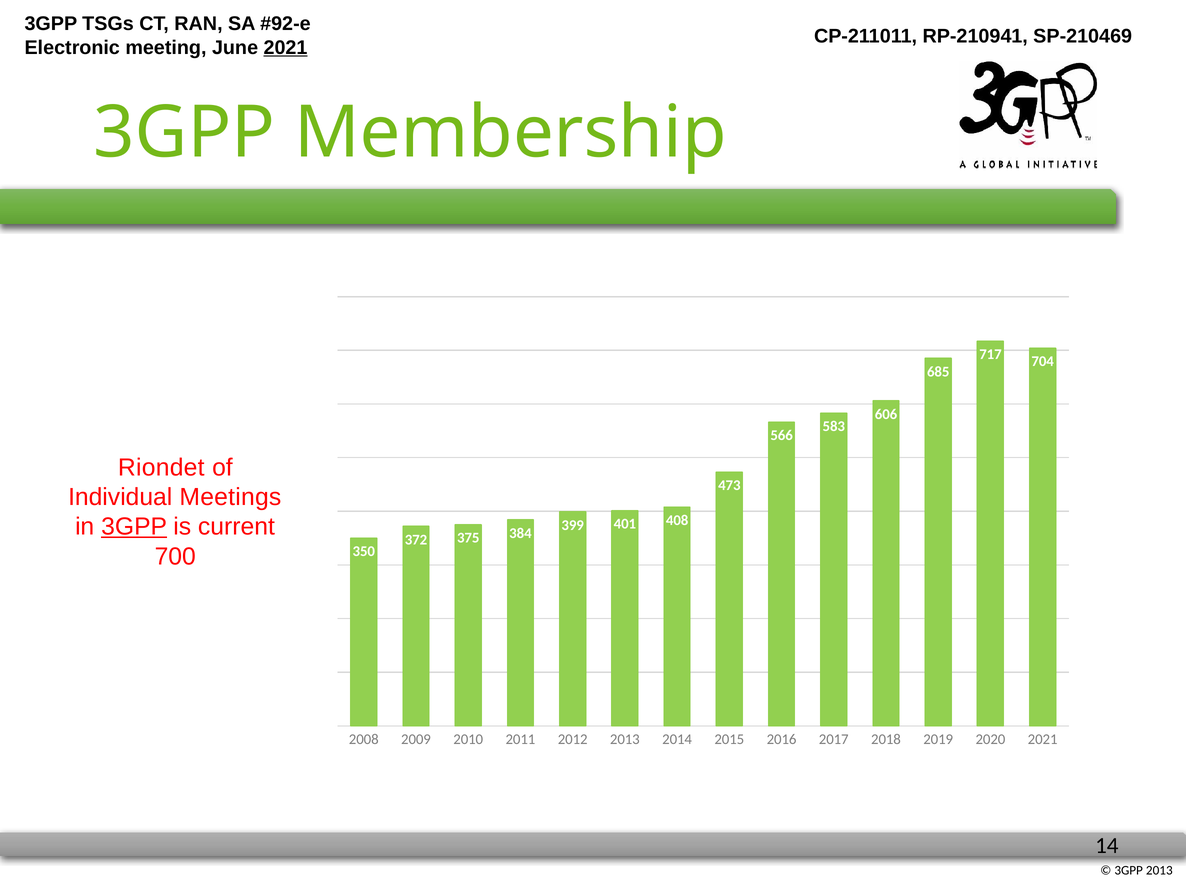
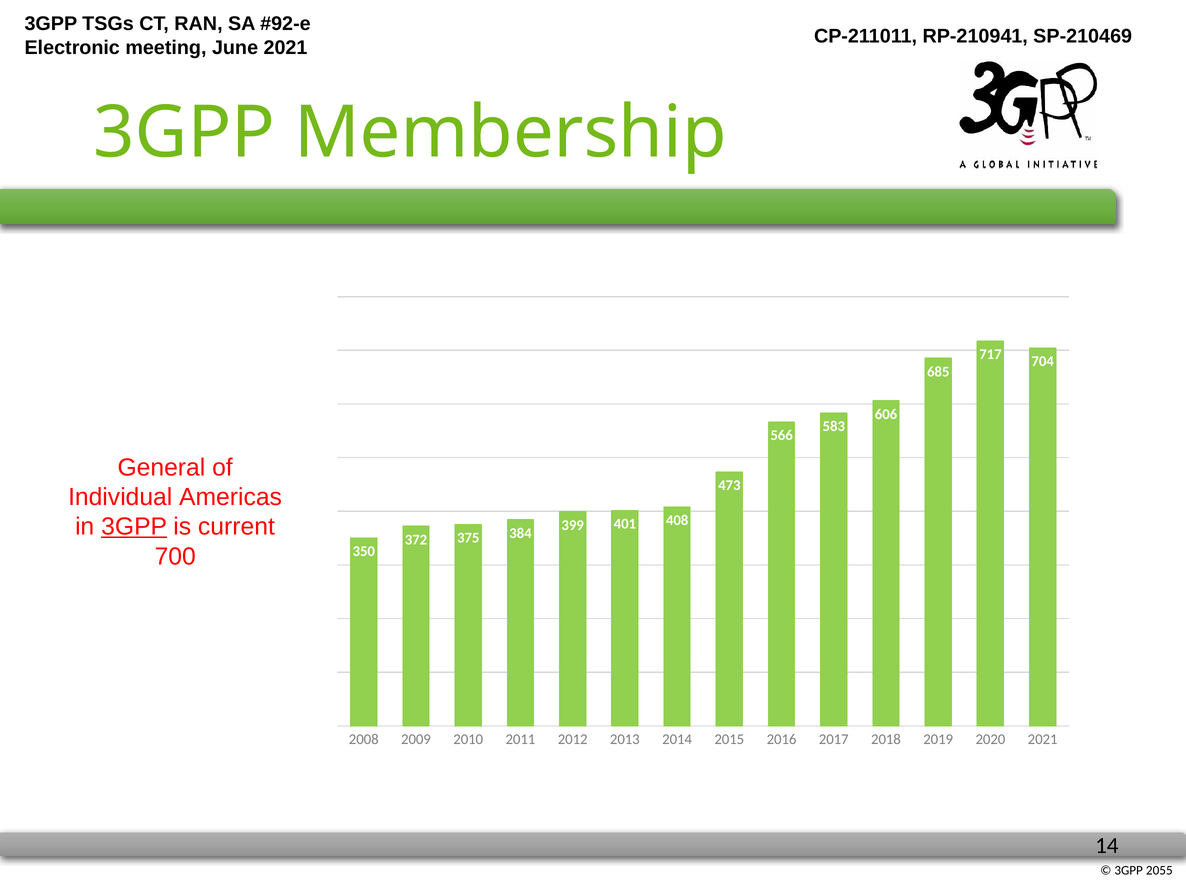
2021 at (285, 47) underline: present -> none
Riondet: Riondet -> General
Meetings: Meetings -> Americas
3GPP 2013: 2013 -> 2055
